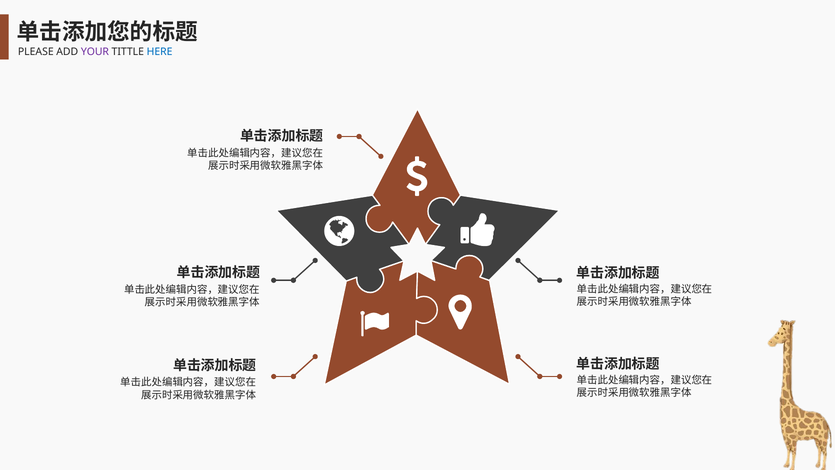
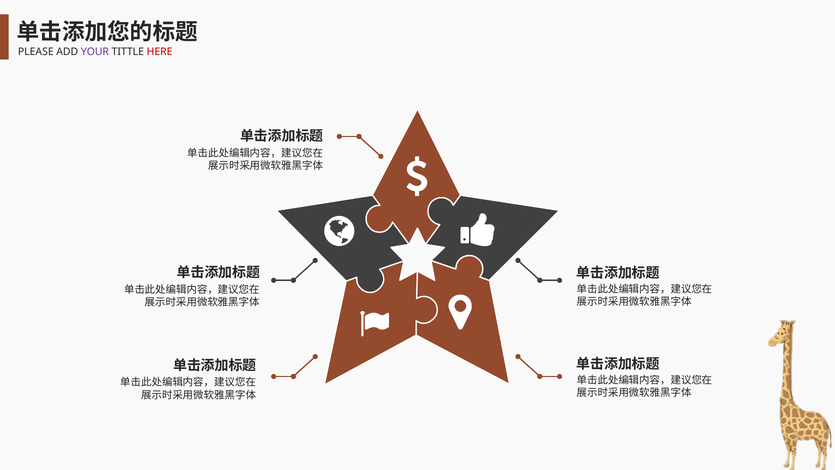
HERE colour: blue -> red
